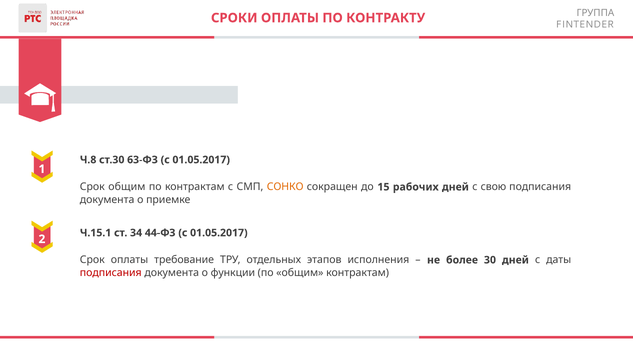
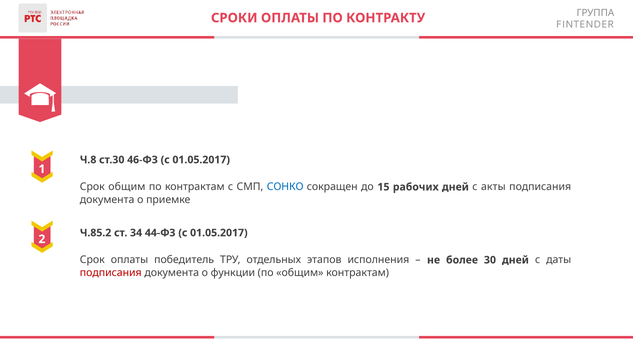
63-ФЗ: 63-ФЗ -> 46-ФЗ
СОНКО colour: orange -> blue
свою: свою -> акты
Ч.15.1: Ч.15.1 -> Ч.85.2
требование: требование -> победитель
